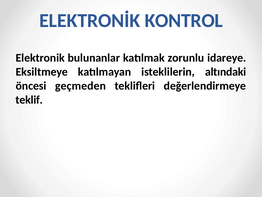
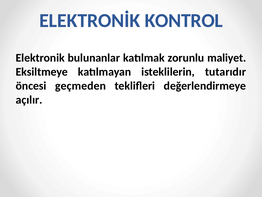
idareye: idareye -> maliyet
altındaki: altındaki -> tutarıdır
teklif: teklif -> açılır
